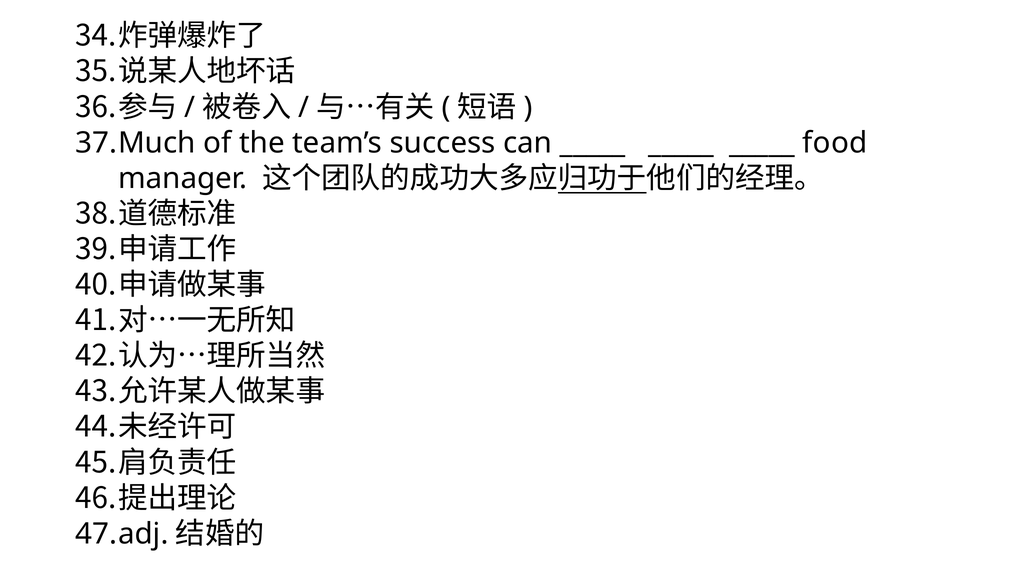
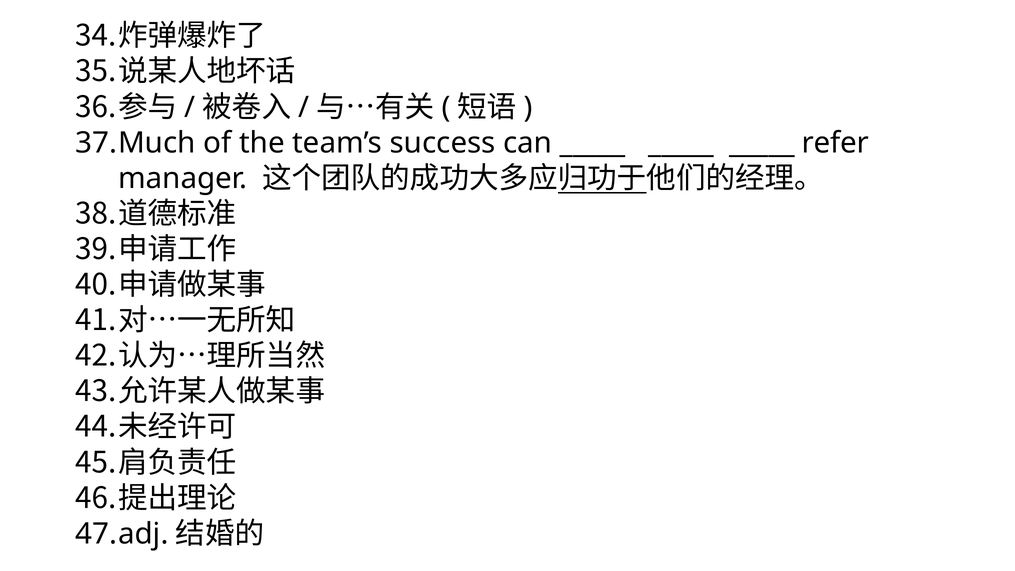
food: food -> refer
